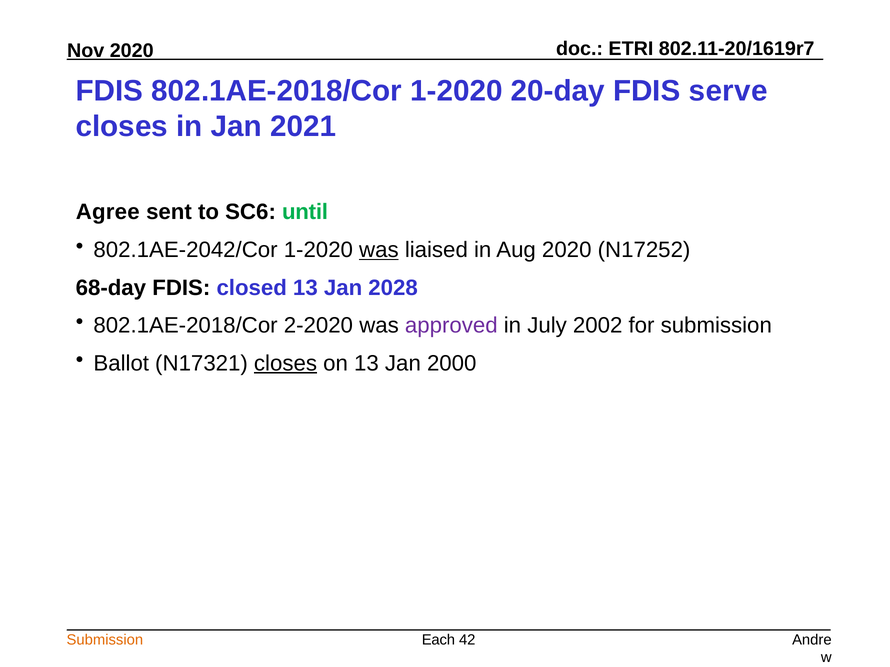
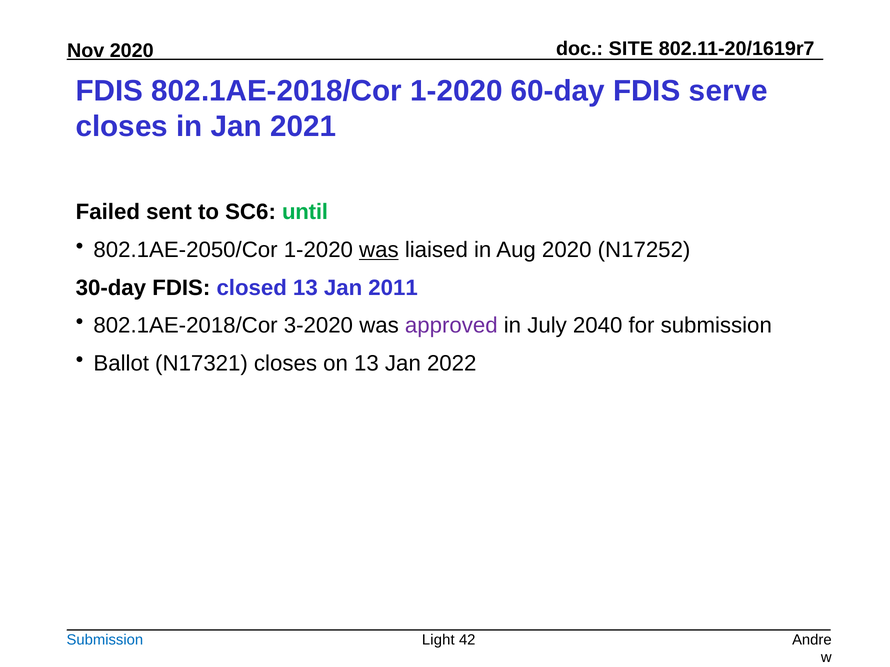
ETRI: ETRI -> SITE
20-day: 20-day -> 60-day
Agree: Agree -> Failed
802.1AE-2042/Cor: 802.1AE-2042/Cor -> 802.1AE-2050/Cor
68-day: 68-day -> 30-day
2028: 2028 -> 2011
2-2020: 2-2020 -> 3-2020
2002: 2002 -> 2040
closes at (286, 364) underline: present -> none
2000: 2000 -> 2022
Submission at (105, 640) colour: orange -> blue
Each: Each -> Light
